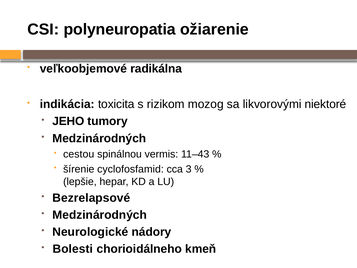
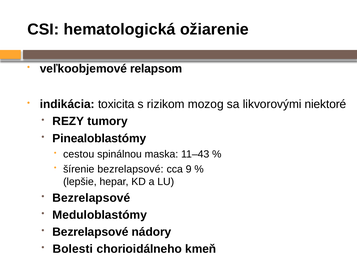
polyneuropatia: polyneuropatia -> hematologická
radikálna: radikálna -> relapsom
JEHO: JEHO -> REZY
Medzinárodných at (99, 138): Medzinárodných -> Pinealoblastómy
vermis: vermis -> maska
šírenie cyclofosfamid: cyclofosfamid -> bezrelapsové
3: 3 -> 9
Medzinárodných at (100, 215): Medzinárodných -> Meduloblastómy
Neurologické at (90, 232): Neurologické -> Bezrelapsové
